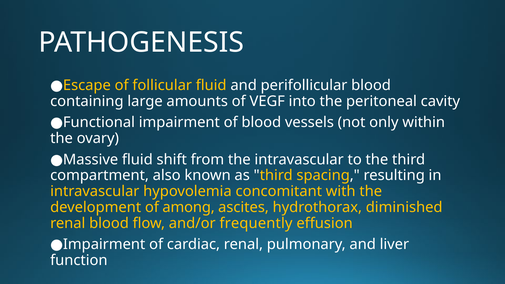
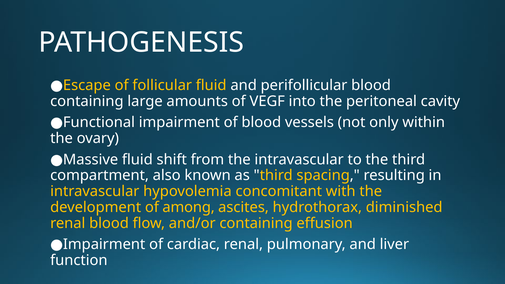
and/or frequently: frequently -> containing
